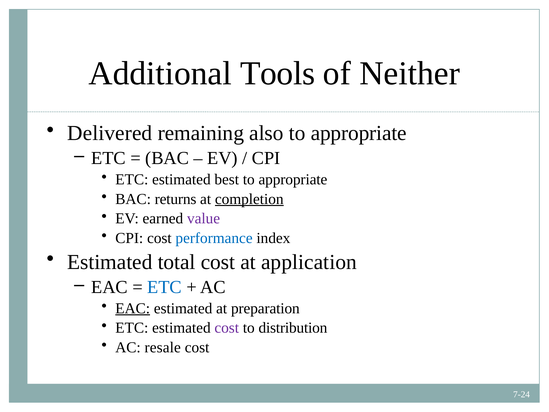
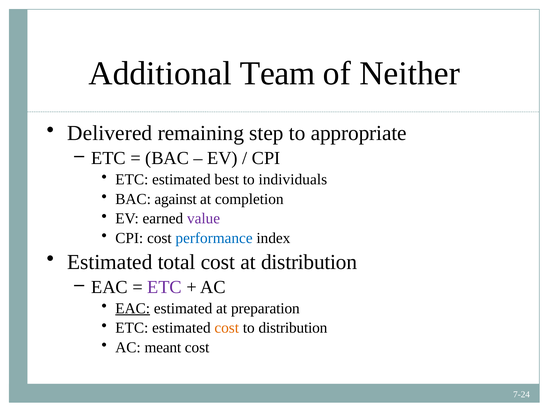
Tools: Tools -> Team
also: also -> step
appropriate at (293, 179): appropriate -> individuals
returns: returns -> against
completion underline: present -> none
at application: application -> distribution
ETC at (165, 287) colour: blue -> purple
cost at (227, 328) colour: purple -> orange
resale: resale -> meant
